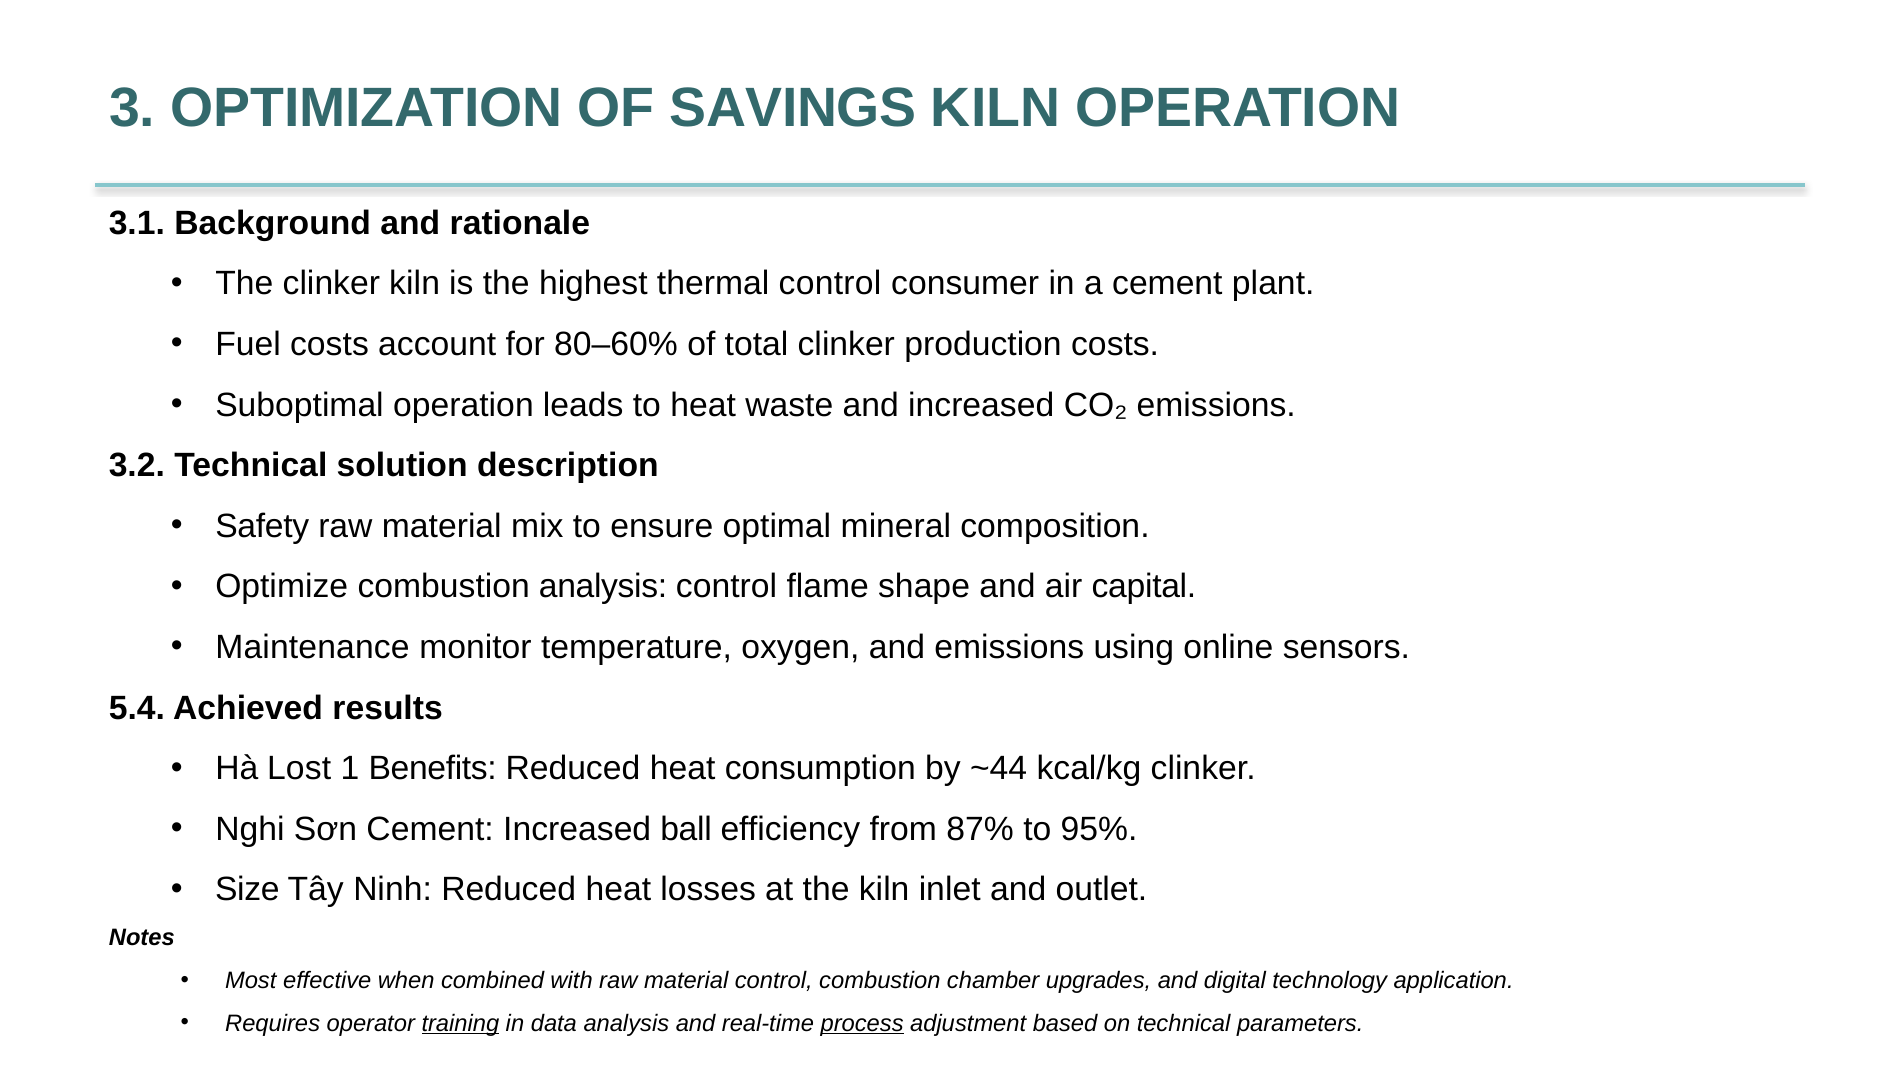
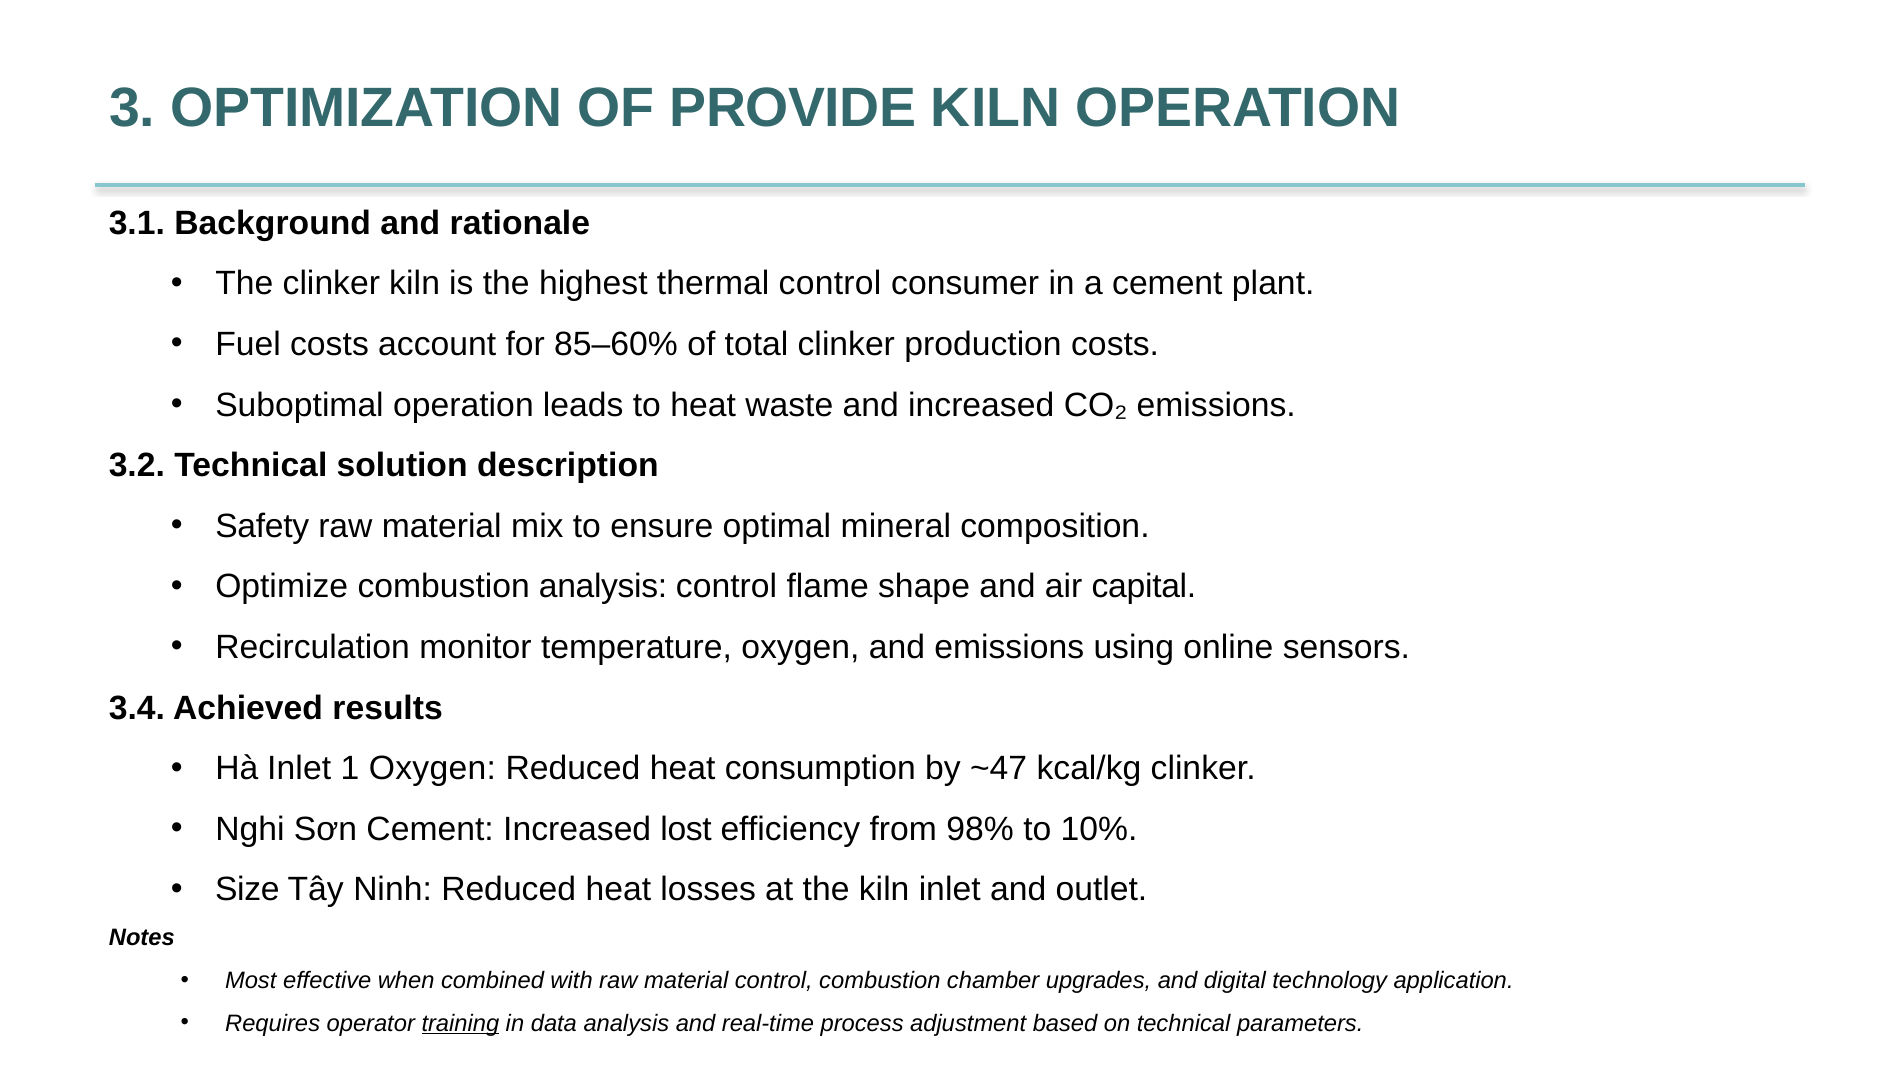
SAVINGS: SAVINGS -> PROVIDE
80–60%: 80–60% -> 85–60%
Maintenance: Maintenance -> Recirculation
5.4: 5.4 -> 3.4
Hà Lost: Lost -> Inlet
1 Benefits: Benefits -> Oxygen
~44: ~44 -> ~47
ball: ball -> lost
87%: 87% -> 98%
95%: 95% -> 10%
process underline: present -> none
